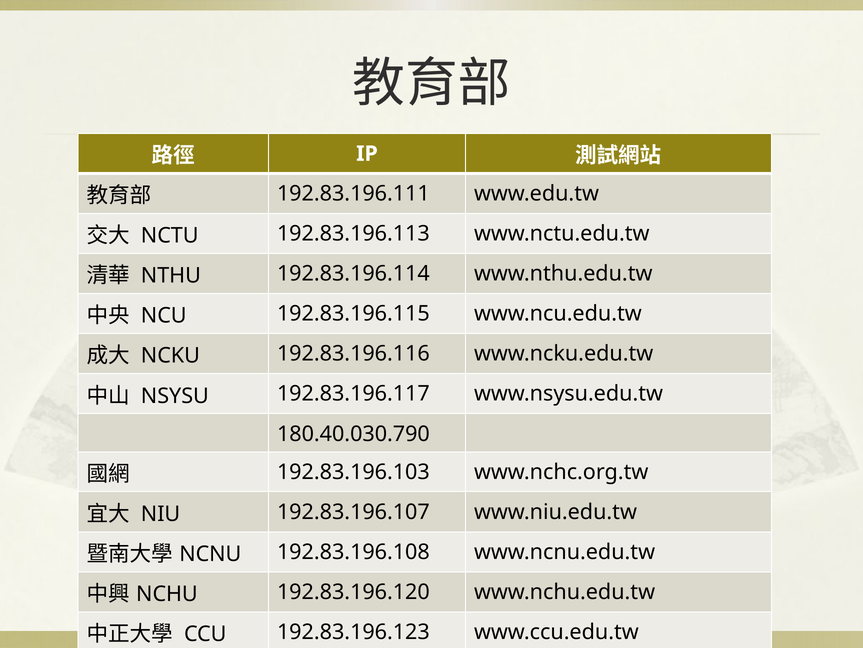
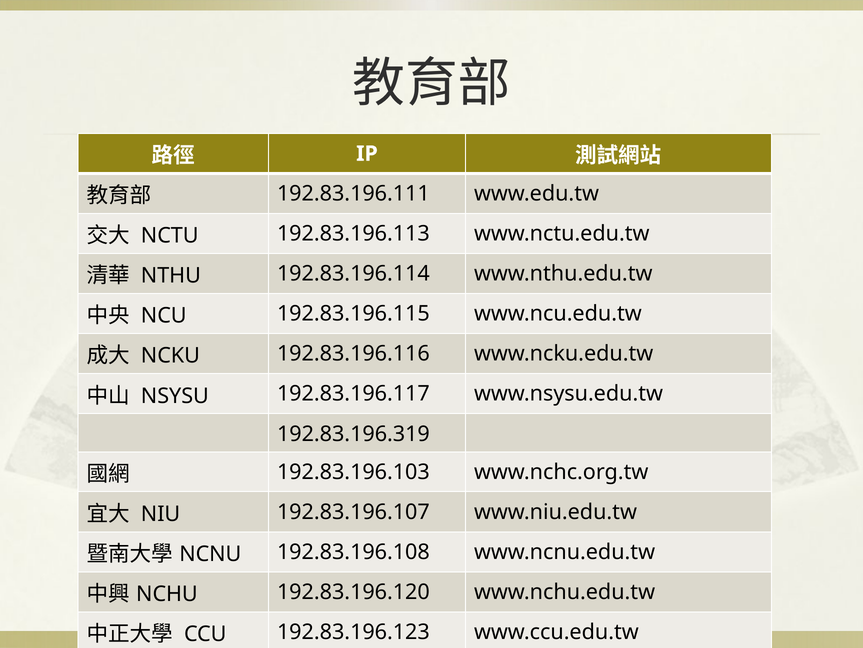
180.40.030.790: 180.40.030.790 -> 192.83.196.319
